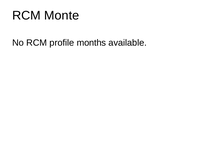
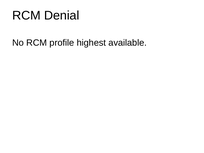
Monte: Monte -> Denial
months: months -> highest
